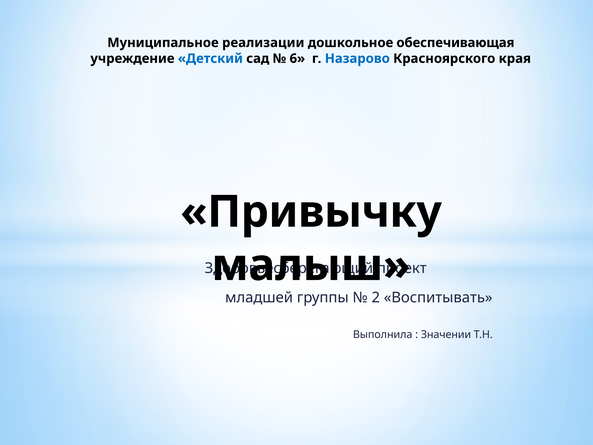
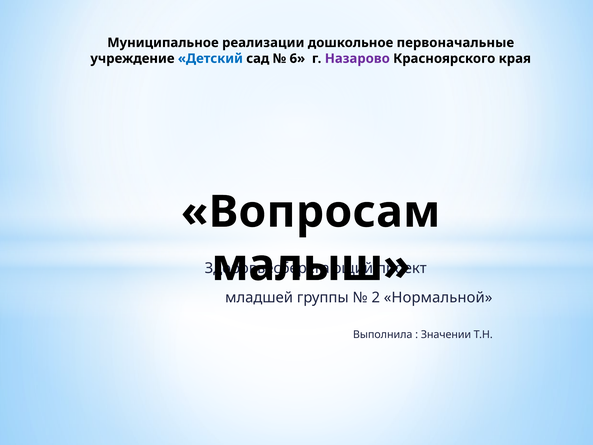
обеспечивающая: обеспечивающая -> первоначальные
Назарово colour: blue -> purple
Привычку: Привычку -> Вопросам
Воспитывать: Воспитывать -> Нормальной
